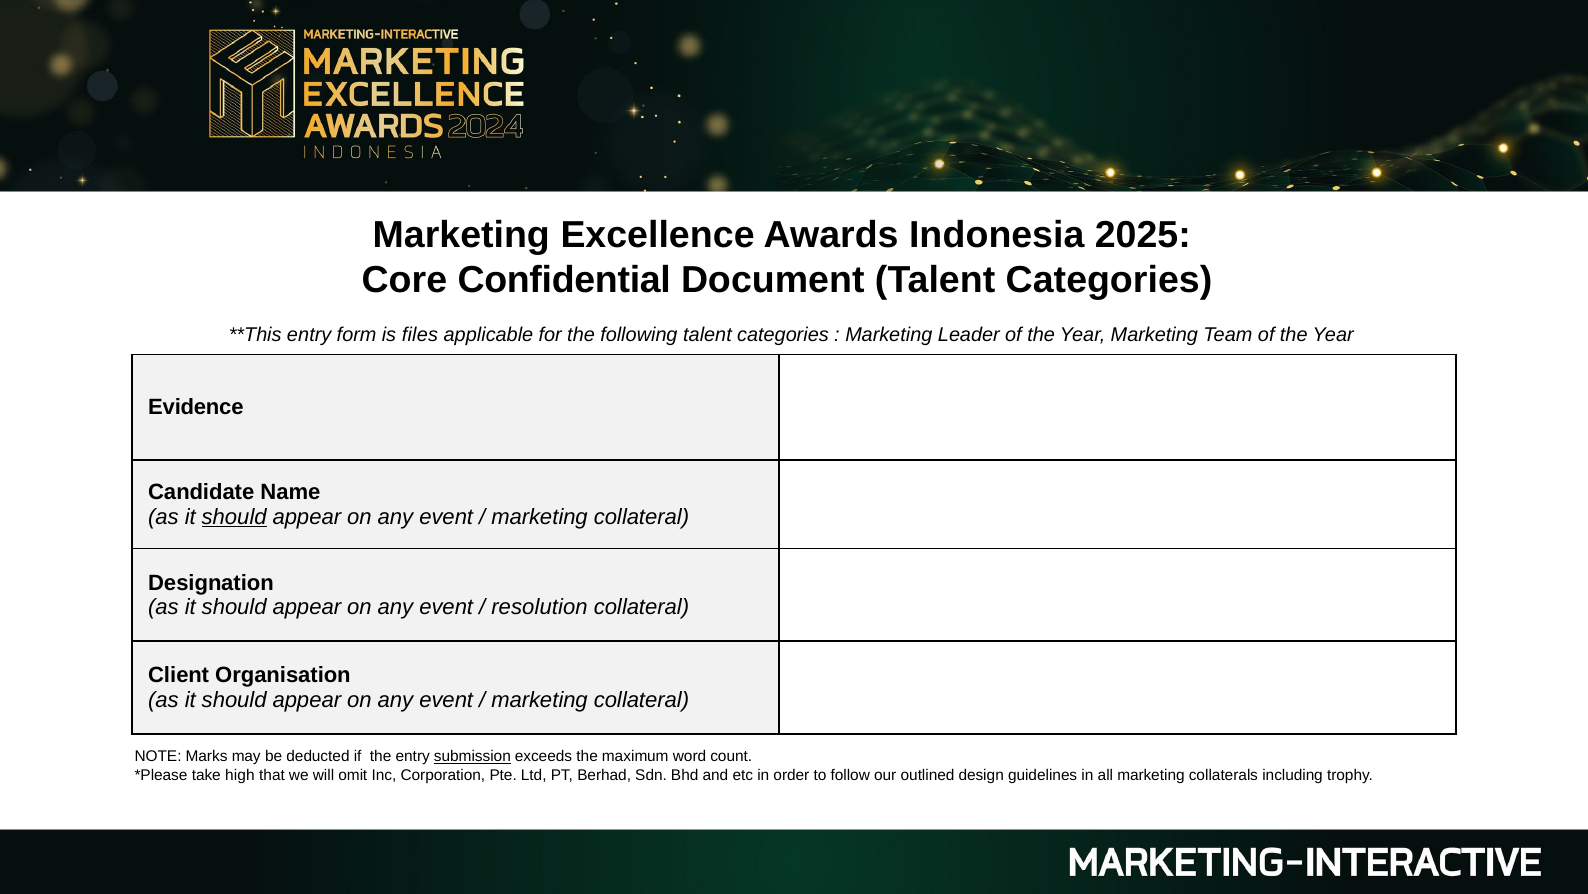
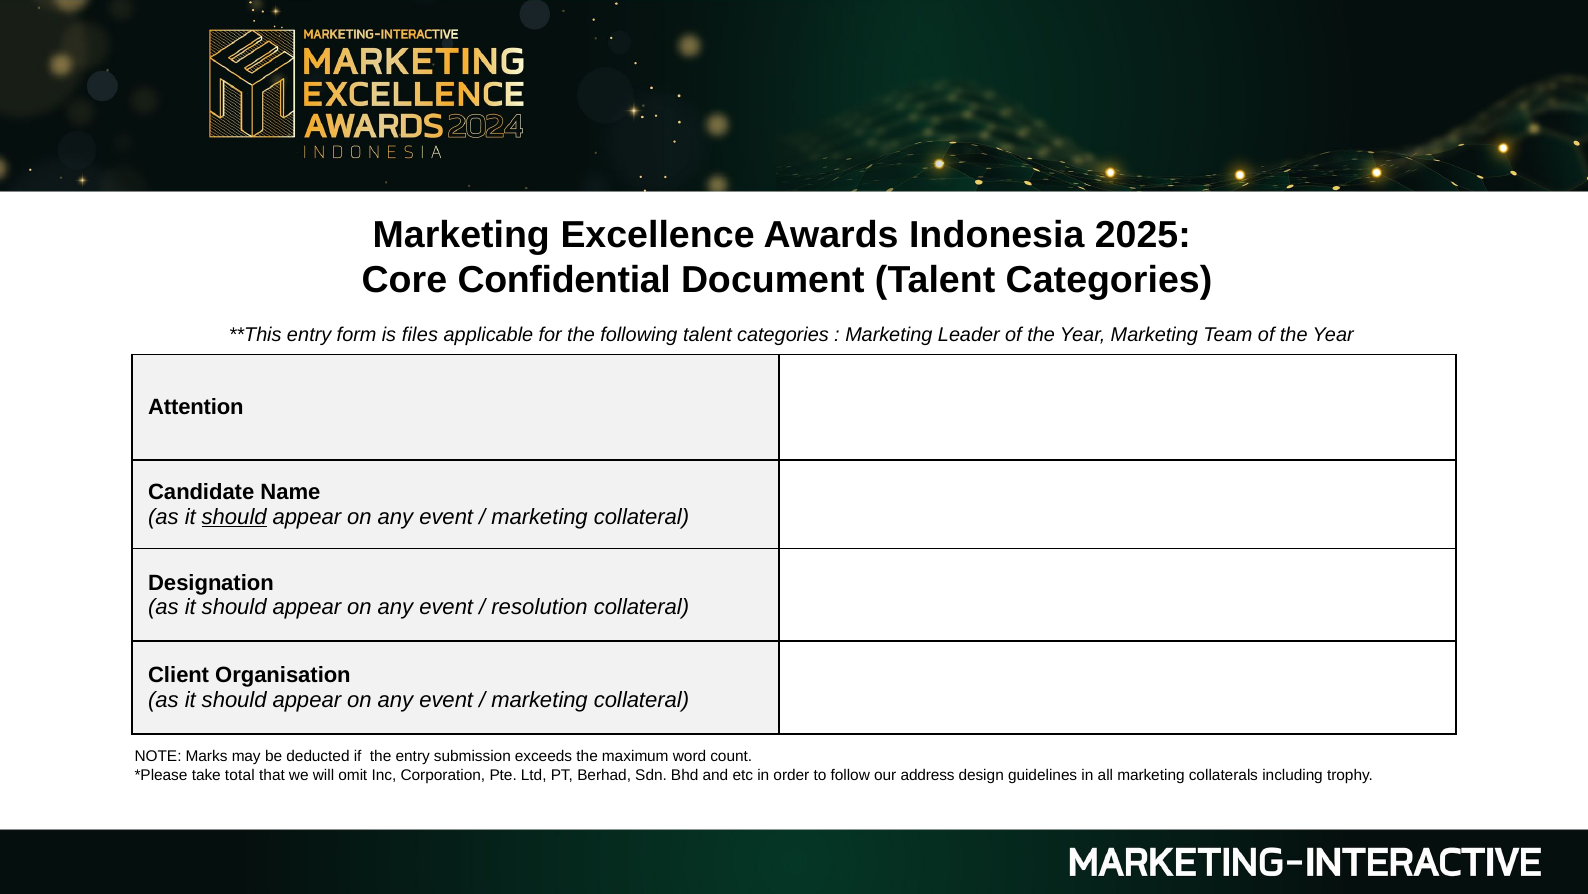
Evidence: Evidence -> Attention
submission underline: present -> none
high: high -> total
outlined: outlined -> address
